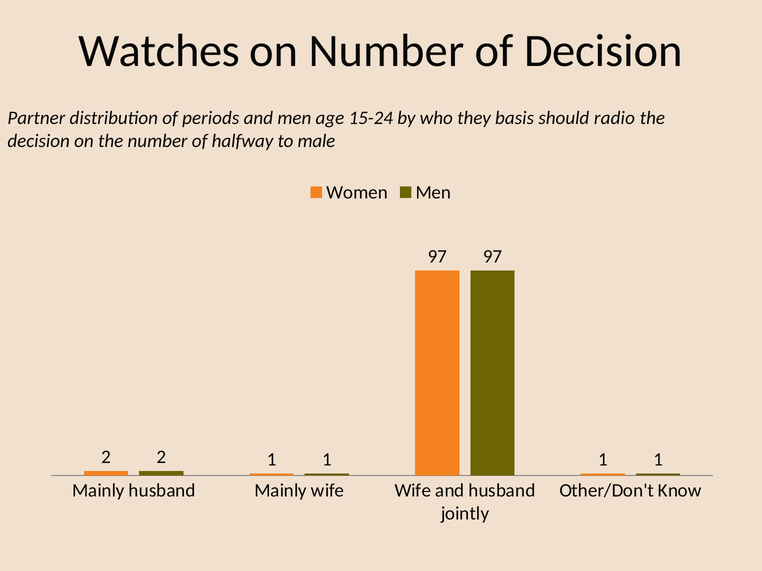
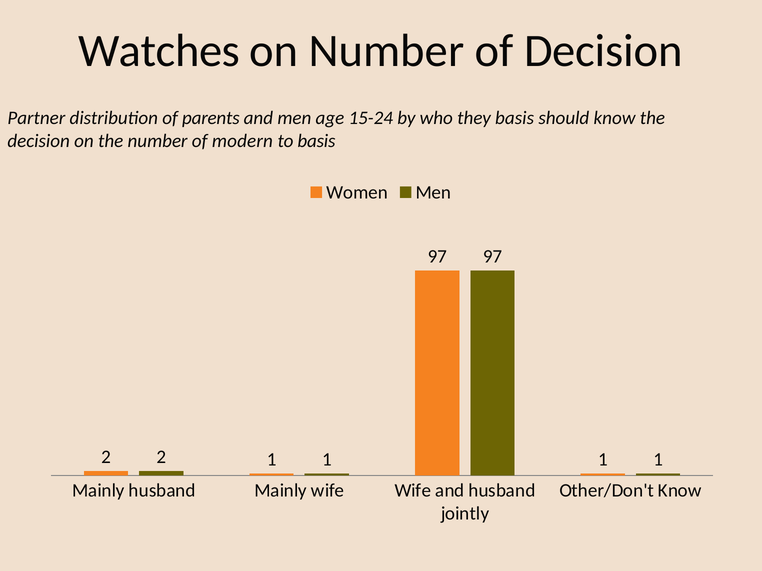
periods: periods -> parents
should radio: radio -> know
halfway: halfway -> modern
to male: male -> basis
